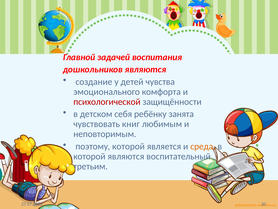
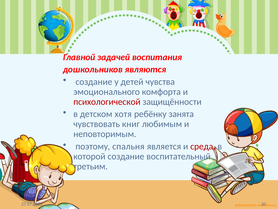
себя: себя -> хотя
поэтому которой: которой -> спальня
среда colour: orange -> red
которой являются: являются -> создание
